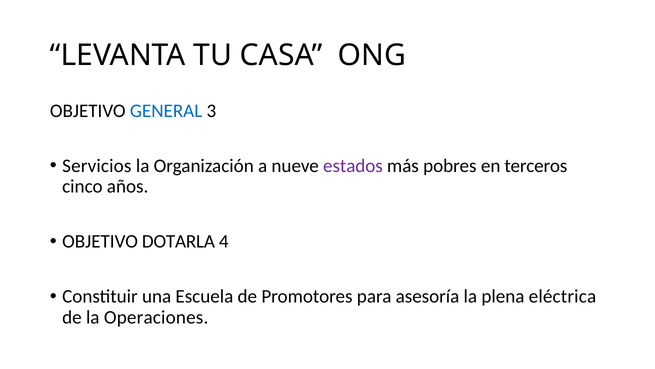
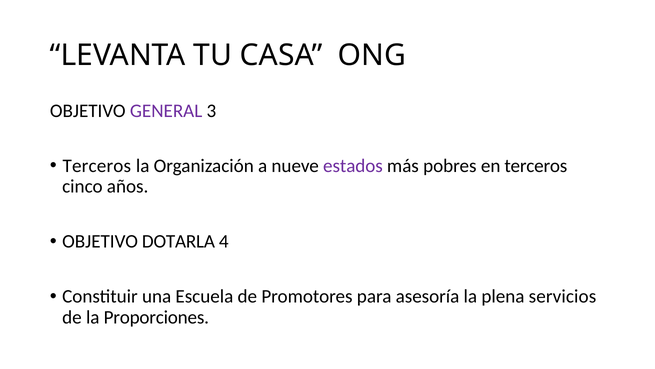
GENERAL colour: blue -> purple
Servicios at (97, 166): Servicios -> Terceros
eléctrica: eléctrica -> servicios
Operaciones: Operaciones -> Proporciones
